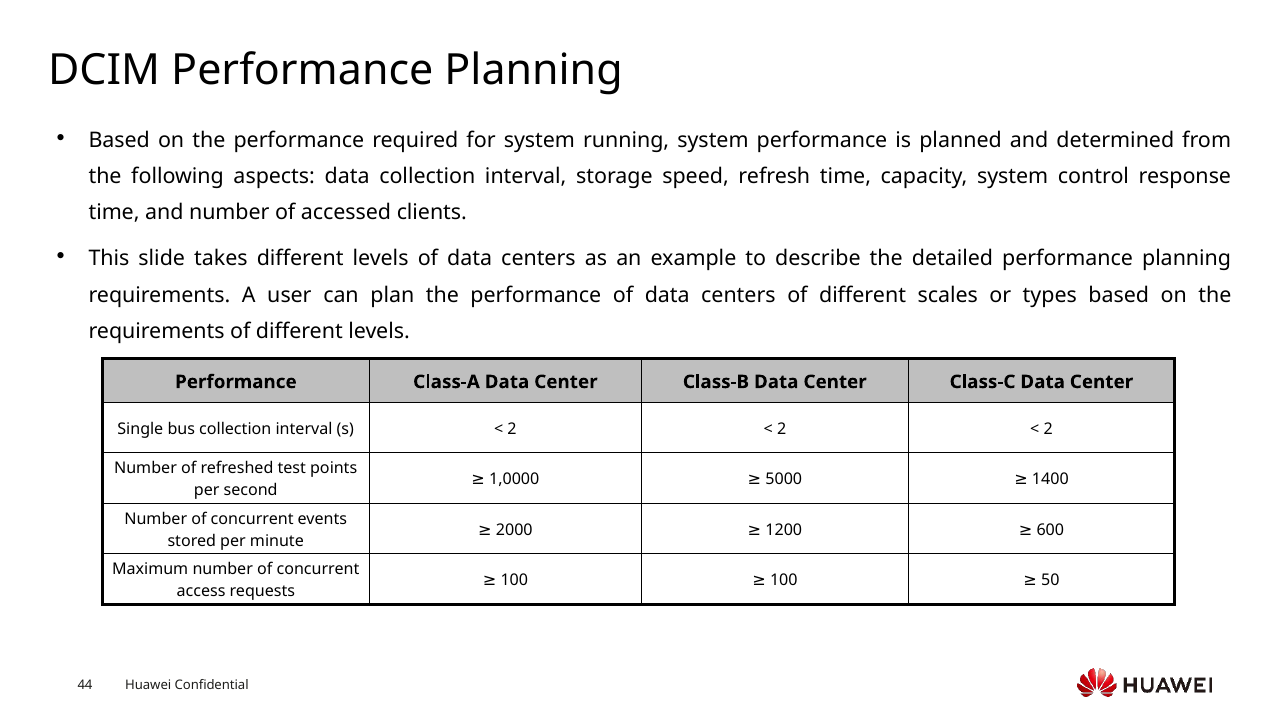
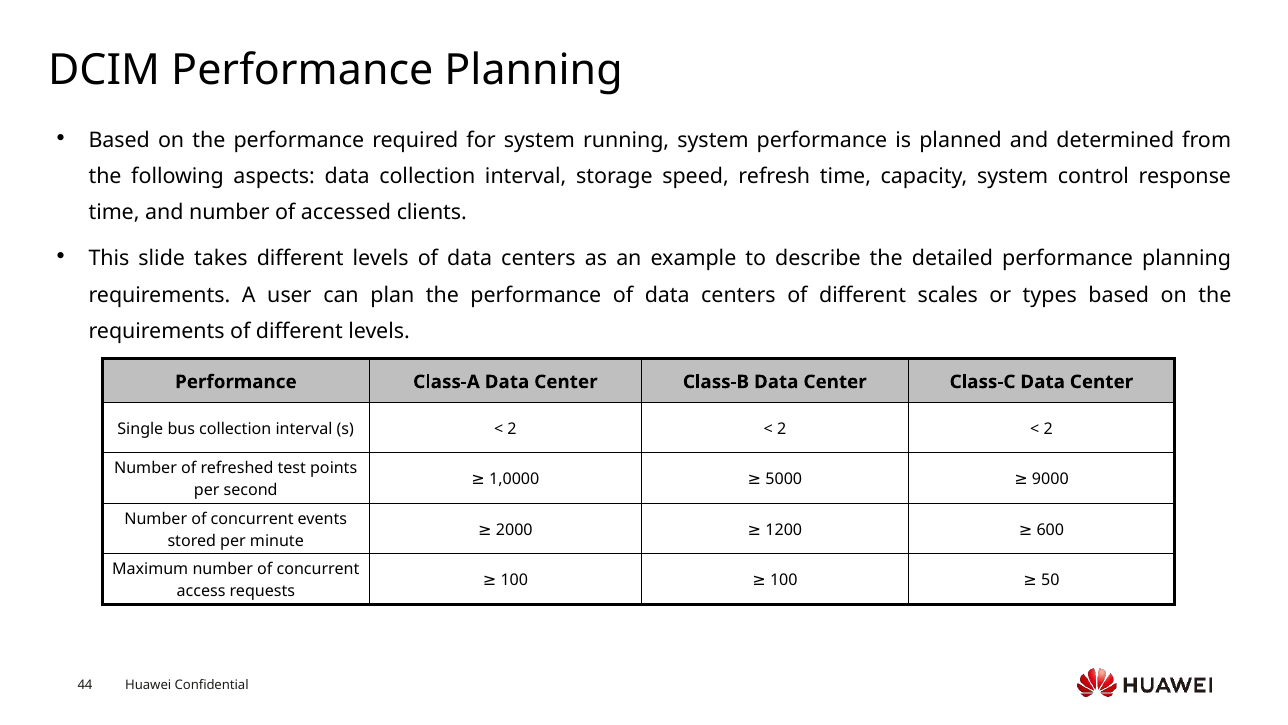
1400: 1400 -> 9000
